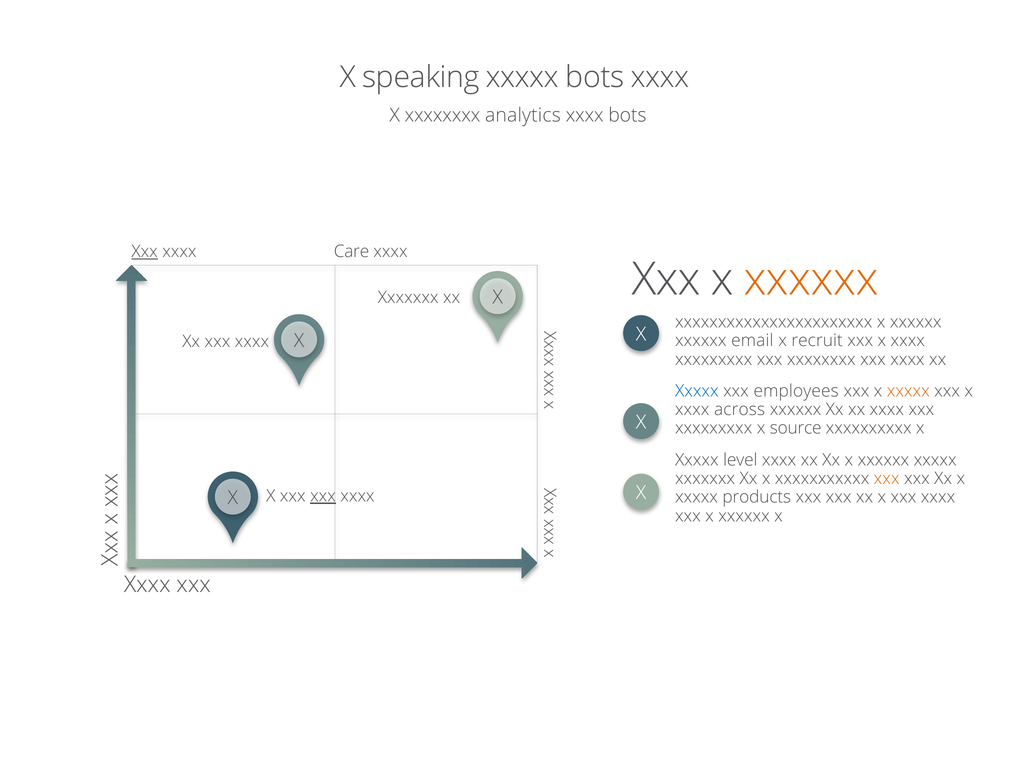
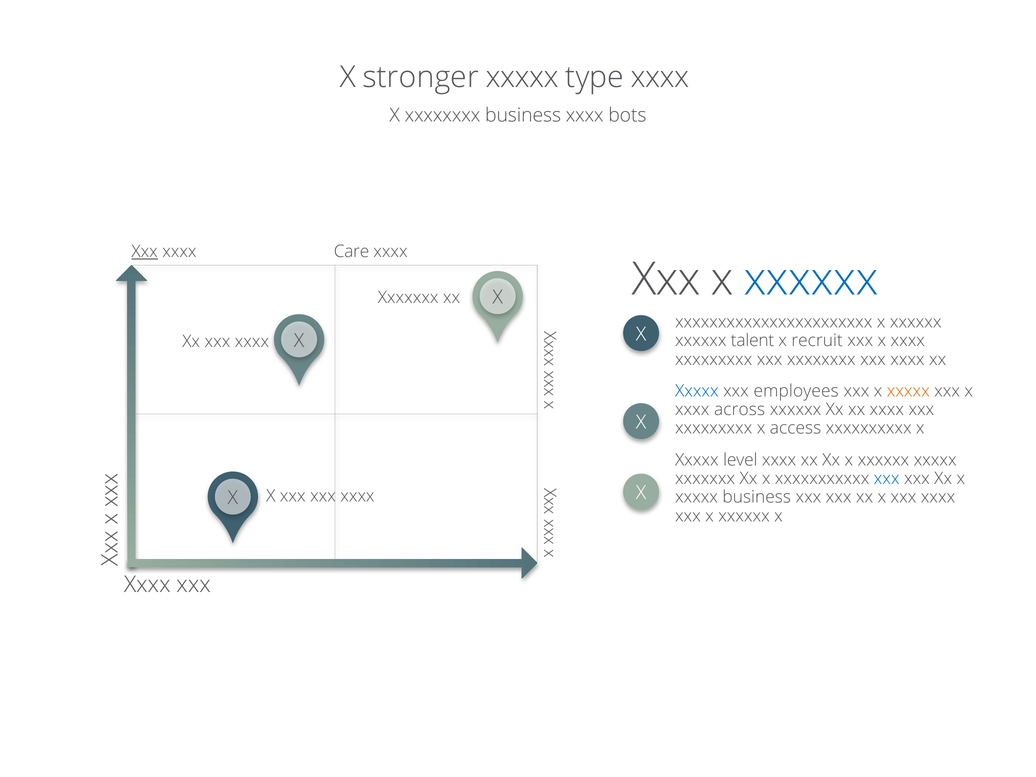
speaking: speaking -> stronger
xxxxx bots: bots -> type
xxxxxxxx analytics: analytics -> business
xxxxxx at (811, 280) colour: orange -> blue
email: email -> talent
source: source -> access
xxx at (887, 479) colour: orange -> blue
xxx at (323, 496) underline: present -> none
xxxxx products: products -> business
